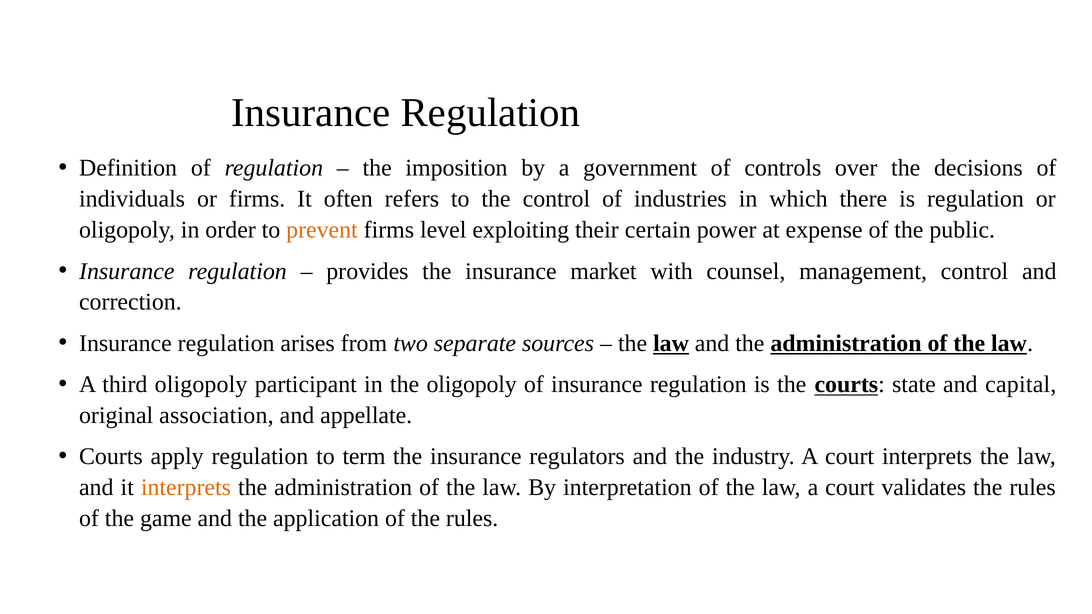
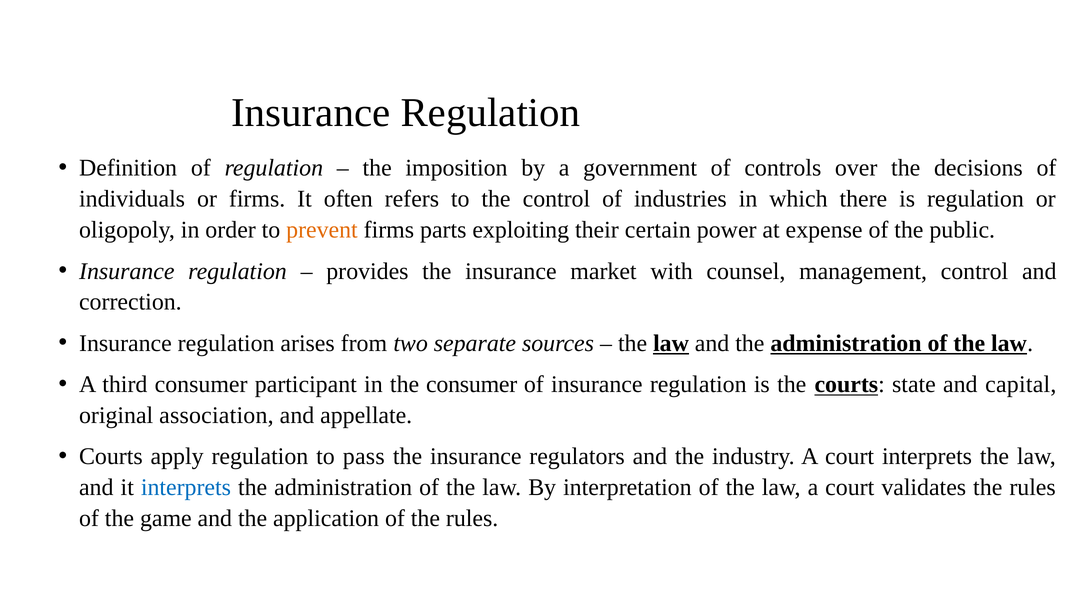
level: level -> parts
third oligopoly: oligopoly -> consumer
the oligopoly: oligopoly -> consumer
term: term -> pass
interprets at (186, 488) colour: orange -> blue
